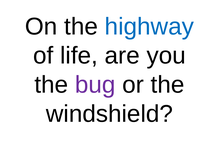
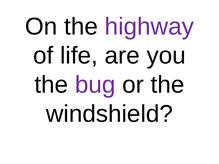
highway colour: blue -> purple
